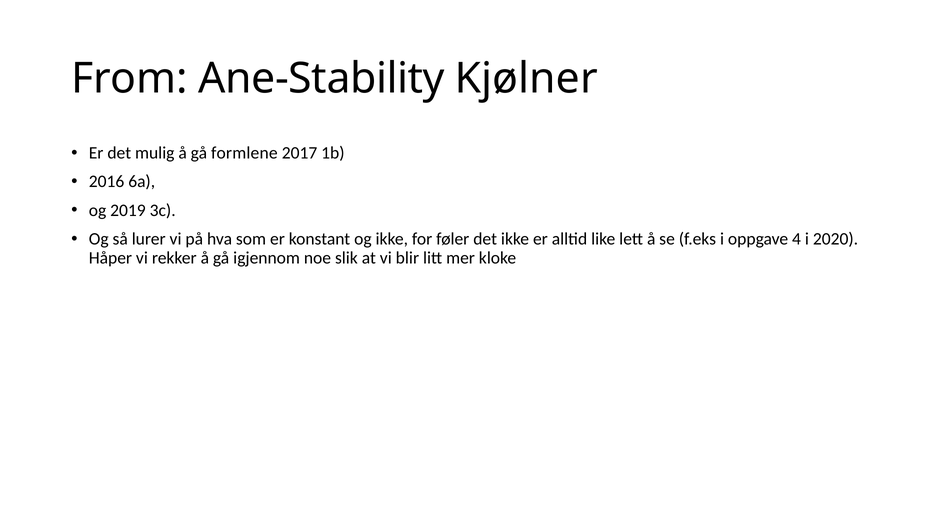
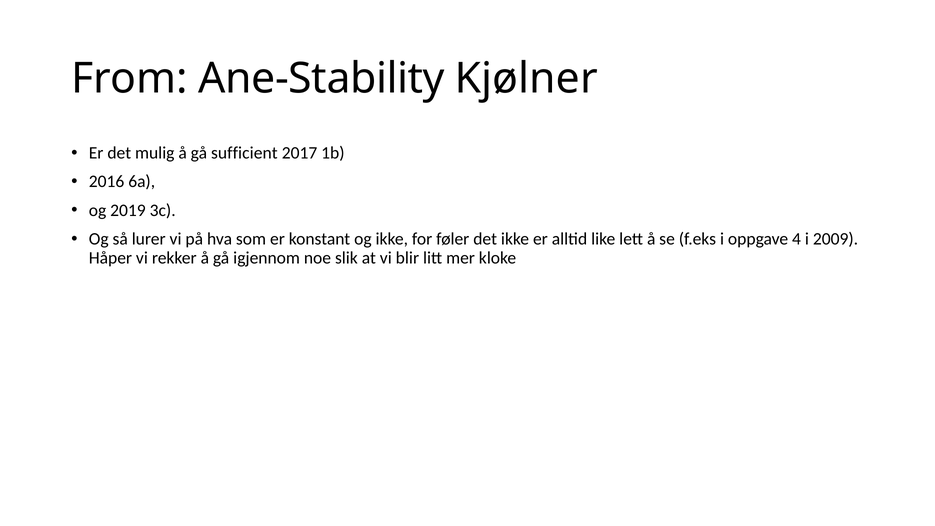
formlene: formlene -> sufficient
2020: 2020 -> 2009
